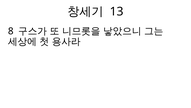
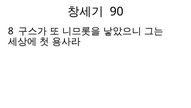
13: 13 -> 90
